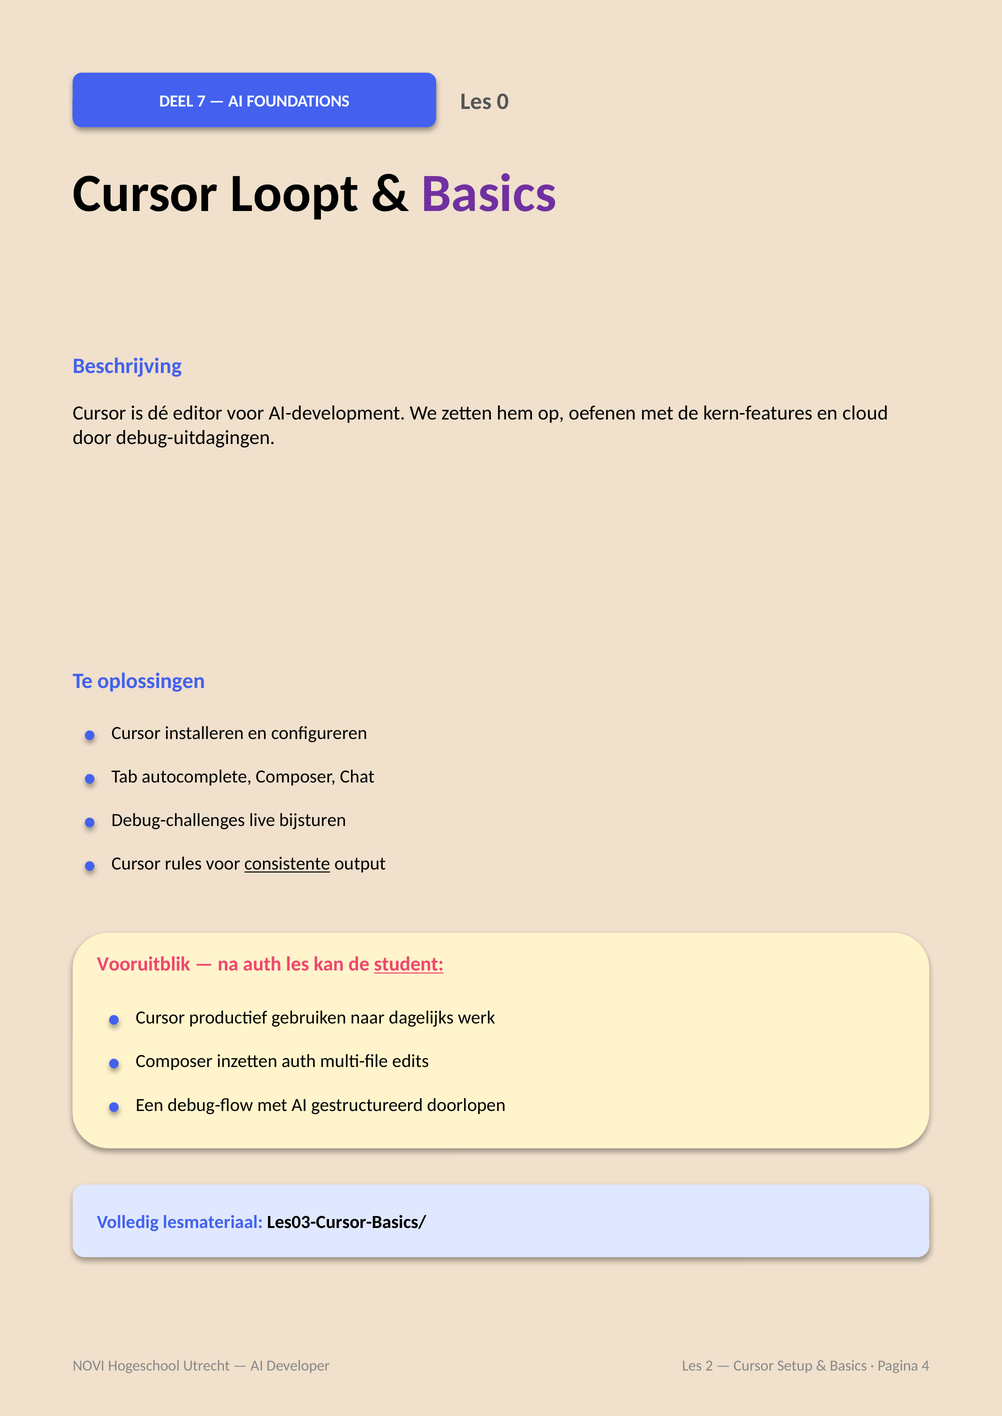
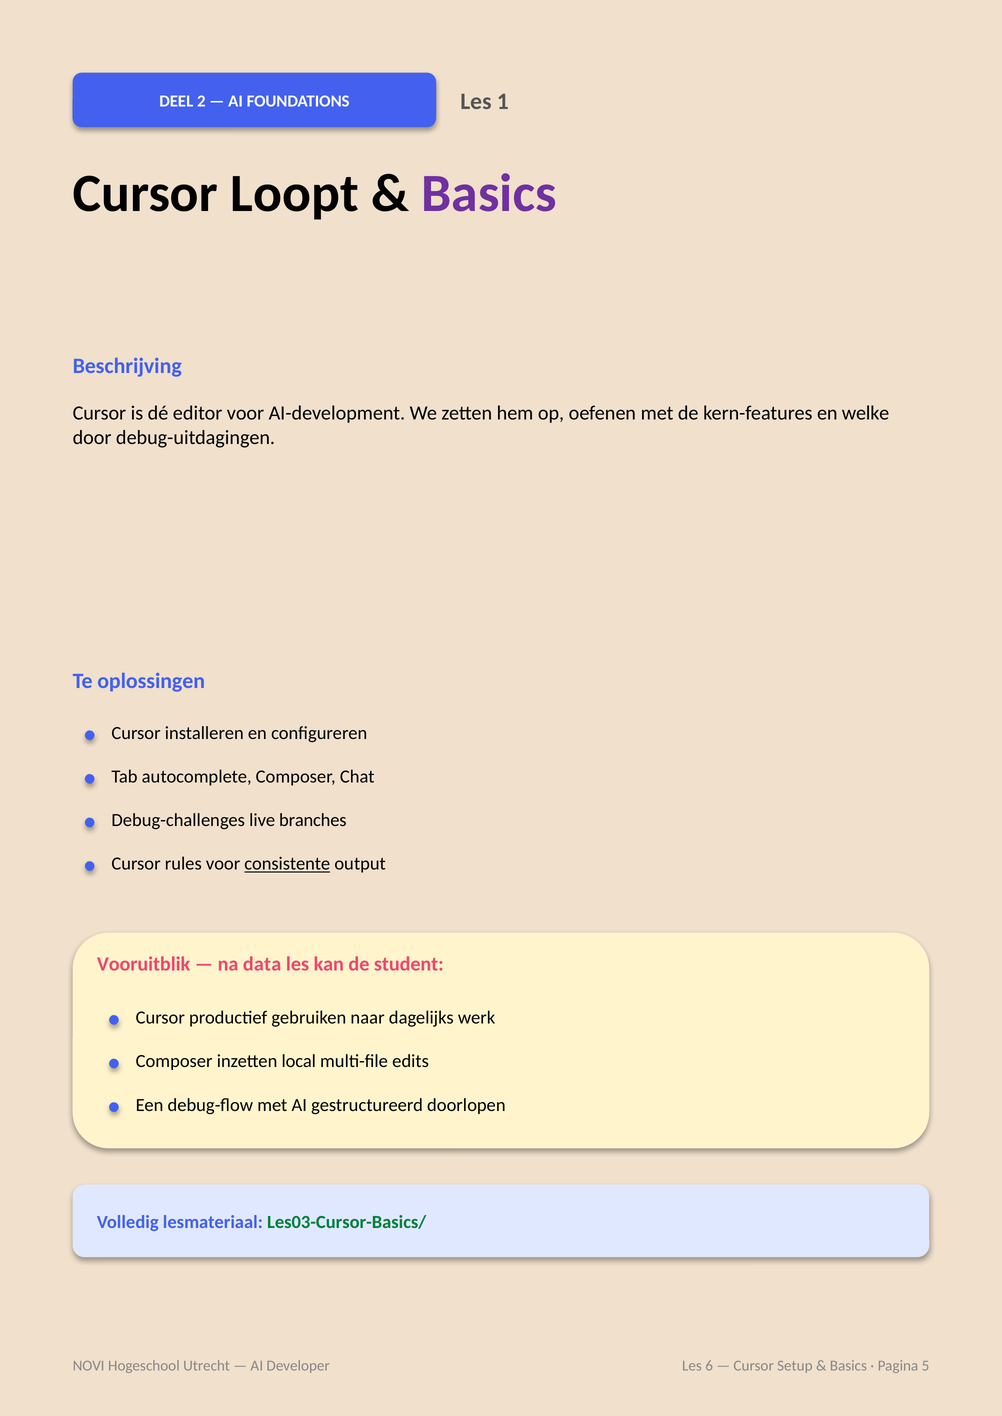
7: 7 -> 2
0: 0 -> 1
cloud: cloud -> welke
bijsturen: bijsturen -> branches
na auth: auth -> data
student underline: present -> none
inzetten auth: auth -> local
Les03-Cursor-Basics/ colour: black -> green
2: 2 -> 6
4: 4 -> 5
